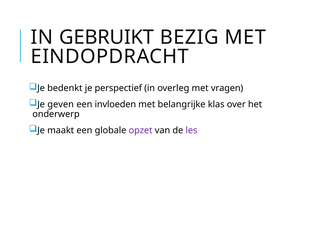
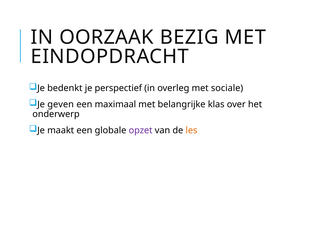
GEBRUIKT: GEBRUIKT -> OORZAAK
vragen: vragen -> sociale
invloeden: invloeden -> maximaal
les colour: purple -> orange
